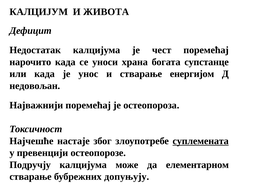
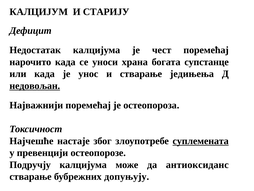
ЖИВОТА: ЖИВОТА -> СТАРИЈУ
енергијом: енергијом -> једињења
недовољан underline: none -> present
елементарном: елементарном -> антиоксиданс
